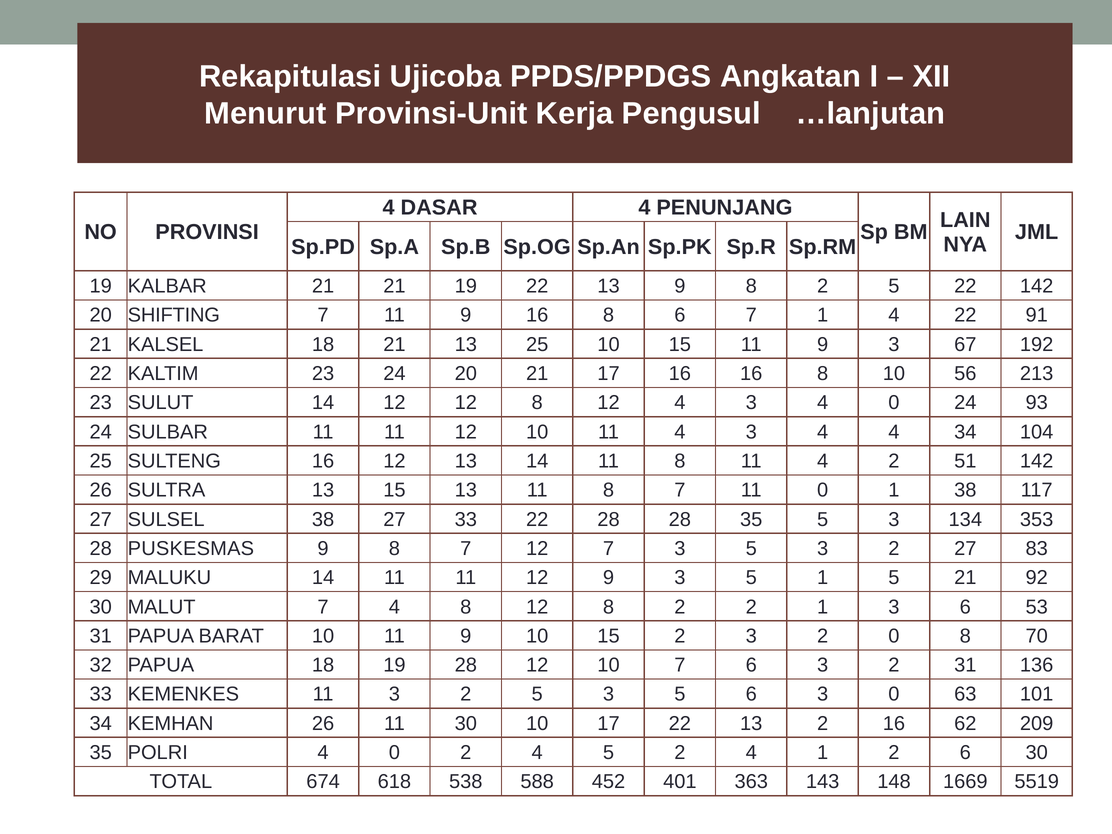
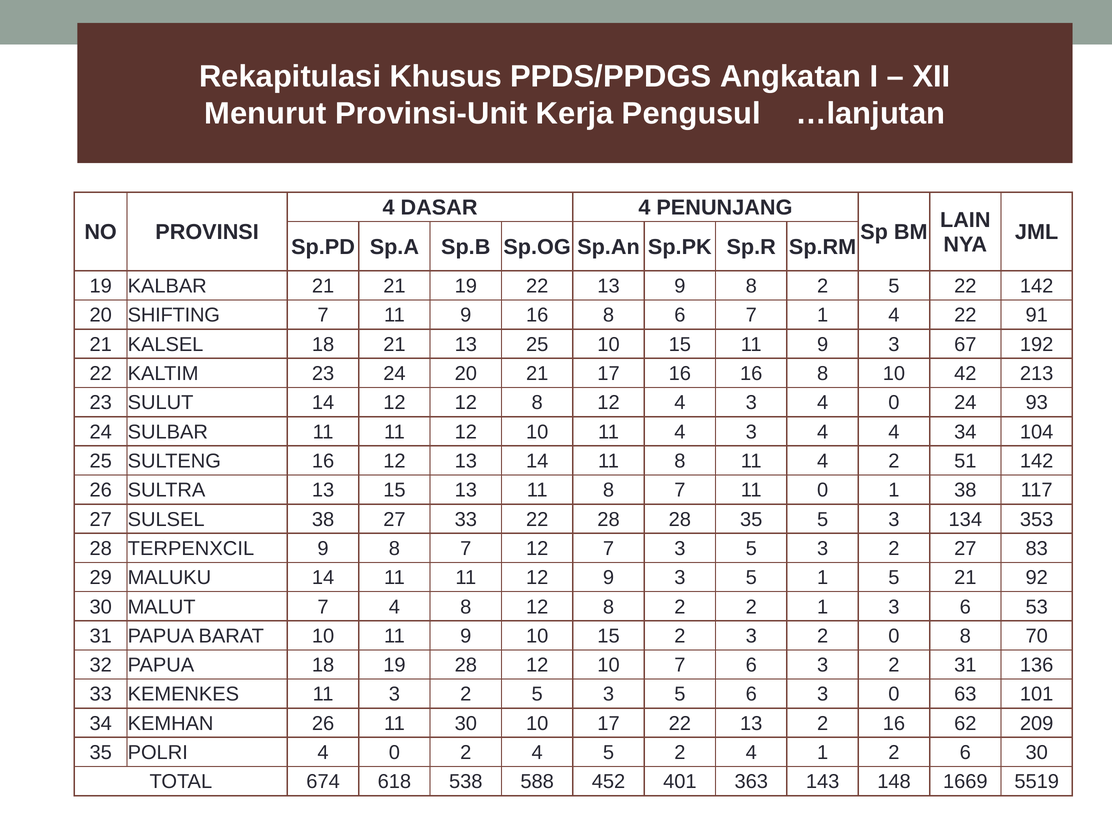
Ujicoba: Ujicoba -> Khusus
56: 56 -> 42
PUSKESMAS: PUSKESMAS -> TERPENXCIL
